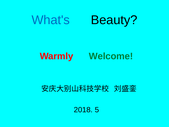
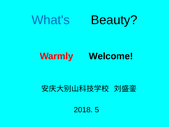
Welcome colour: green -> black
